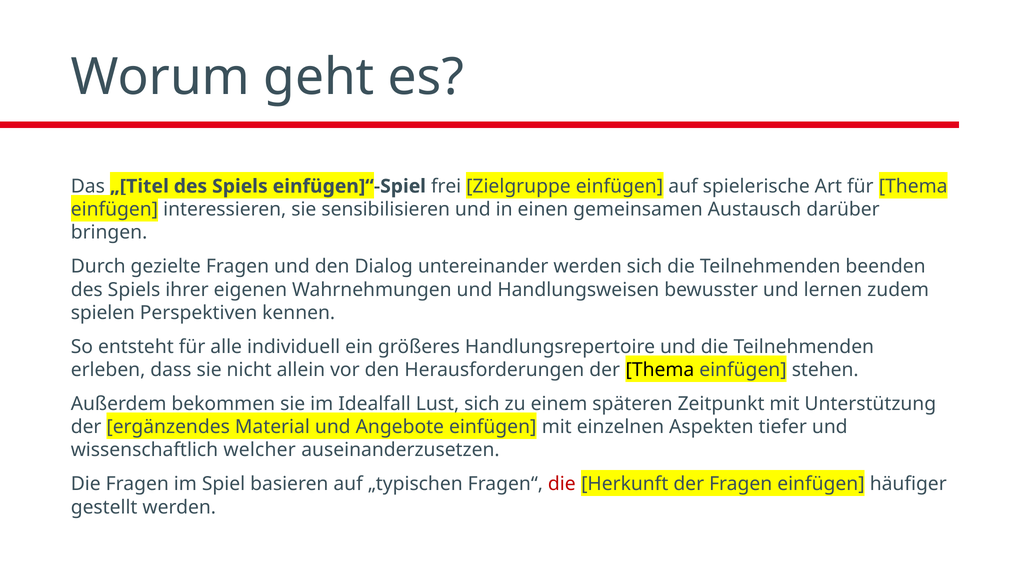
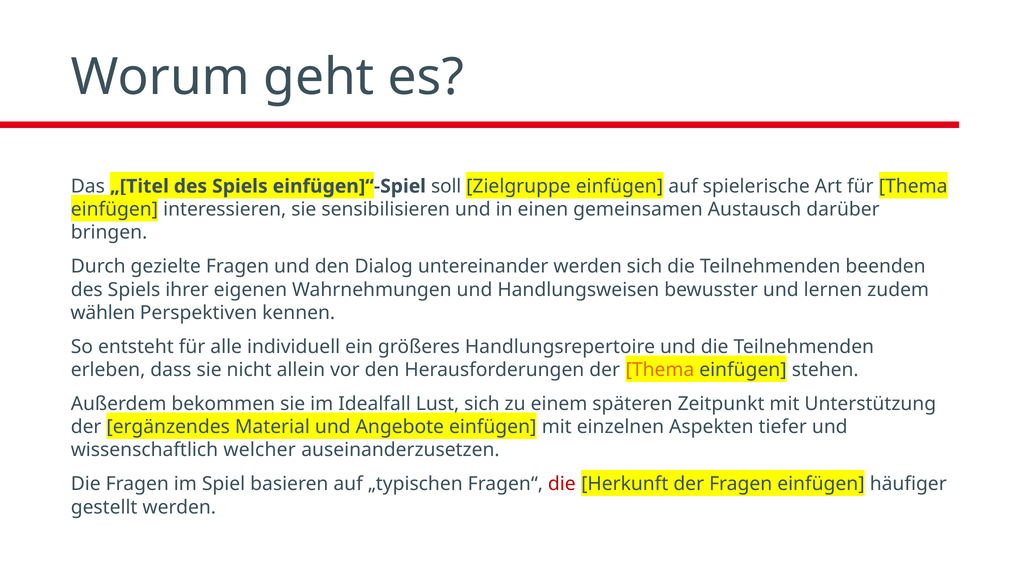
frei: frei -> soll
spielen: spielen -> wählen
Thema at (660, 370) colour: black -> orange
